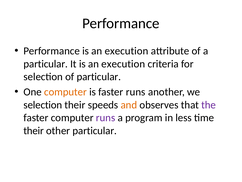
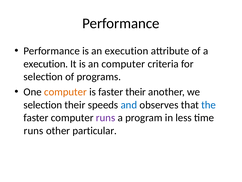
particular at (46, 64): particular -> execution
It is an execution: execution -> computer
of particular: particular -> programs
faster runs: runs -> their
and colour: orange -> blue
the colour: purple -> blue
their at (34, 130): their -> runs
